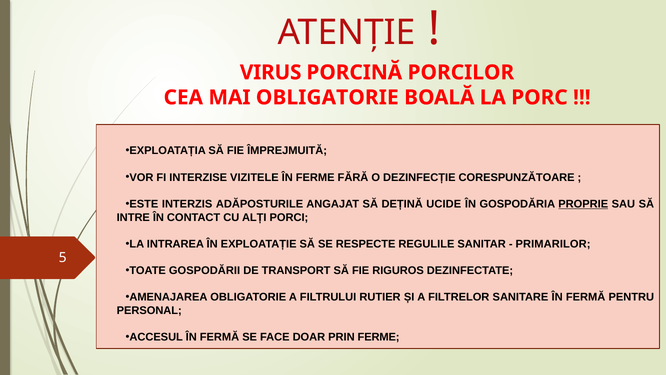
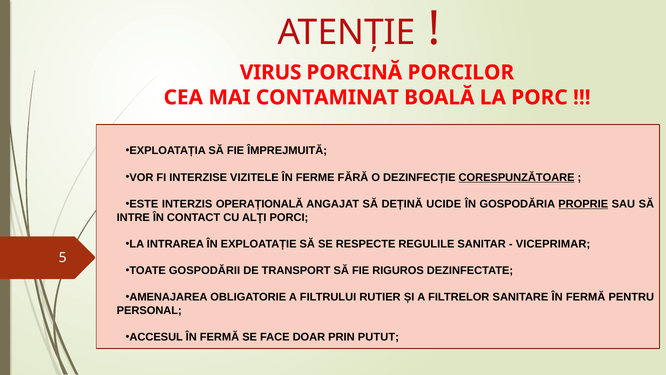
MAI OBLIGATORIE: OBLIGATORIE -> CONTAMINAT
CORESPUNZĂTOARE underline: none -> present
ADĂPOSTURILE: ADĂPOSTURILE -> OPERAȚIONALĂ
PRIMARILOR: PRIMARILOR -> VICEPRIMAR
PRIN FERME: FERME -> PUTUT
